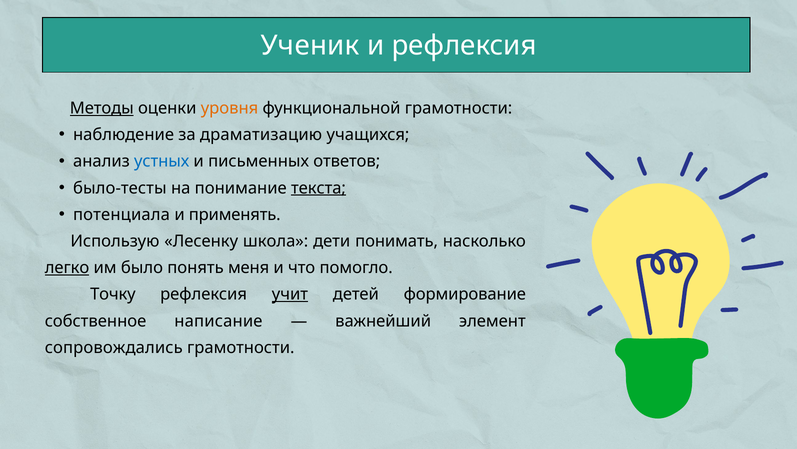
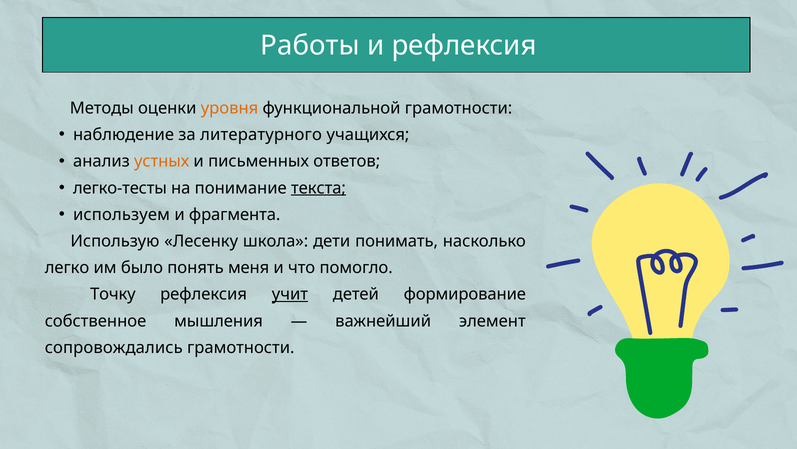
Ученик: Ученик -> Работы
Методы underline: present -> none
драматизацию: драматизацию -> литературного
устных colour: blue -> orange
было-тесты: было-тесты -> легко-тесты
потенциала: потенциала -> используем
применять: применять -> фрагмента
легко underline: present -> none
написание: написание -> мышления
